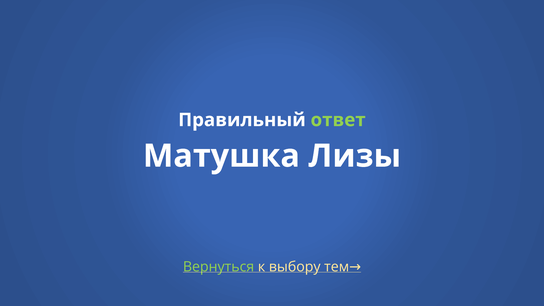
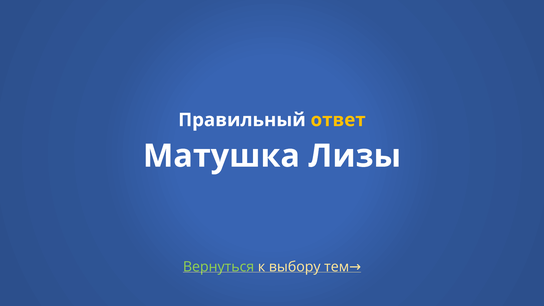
ответ colour: light green -> yellow
